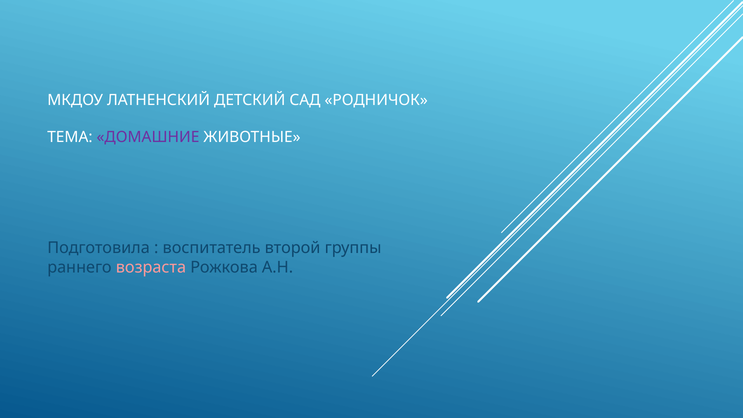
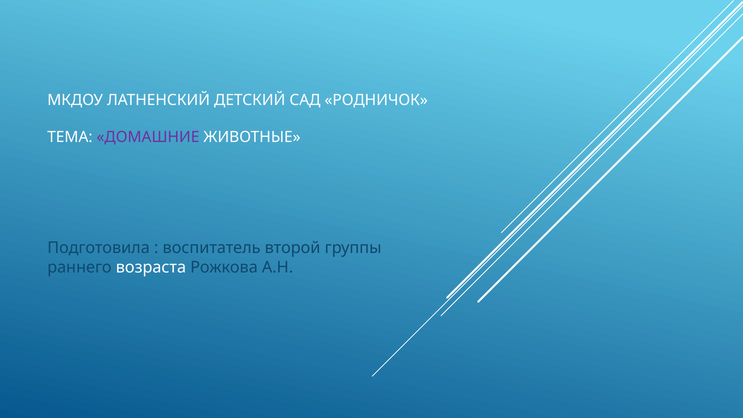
возраста colour: pink -> white
